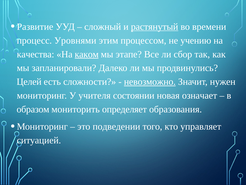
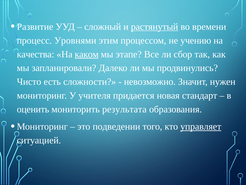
Целей: Целей -> Чисто
невозможно underline: present -> none
состоянии: состоянии -> придается
означает: означает -> стандарт
образом: образом -> оценить
определяет: определяет -> результата
управляет underline: none -> present
